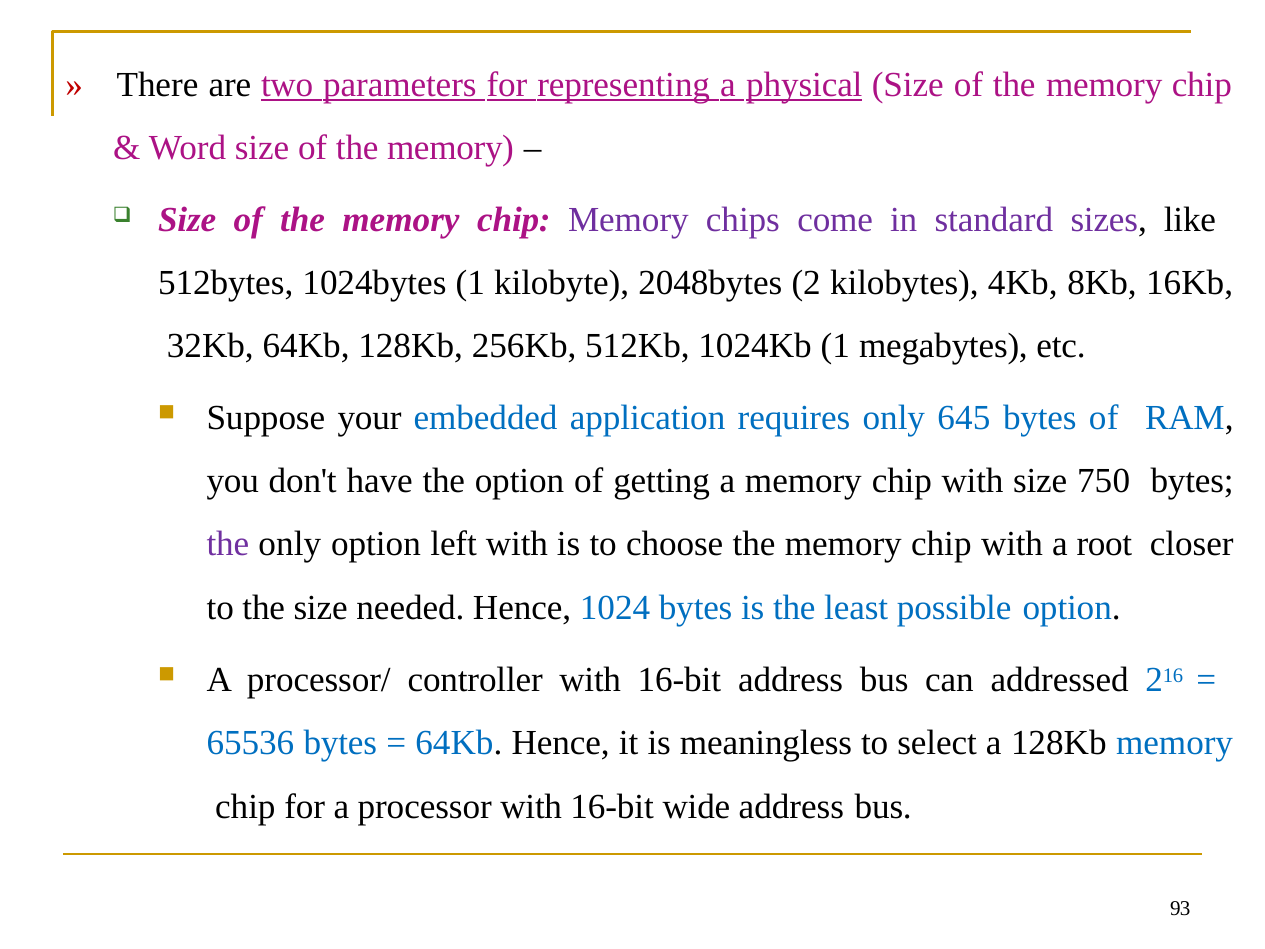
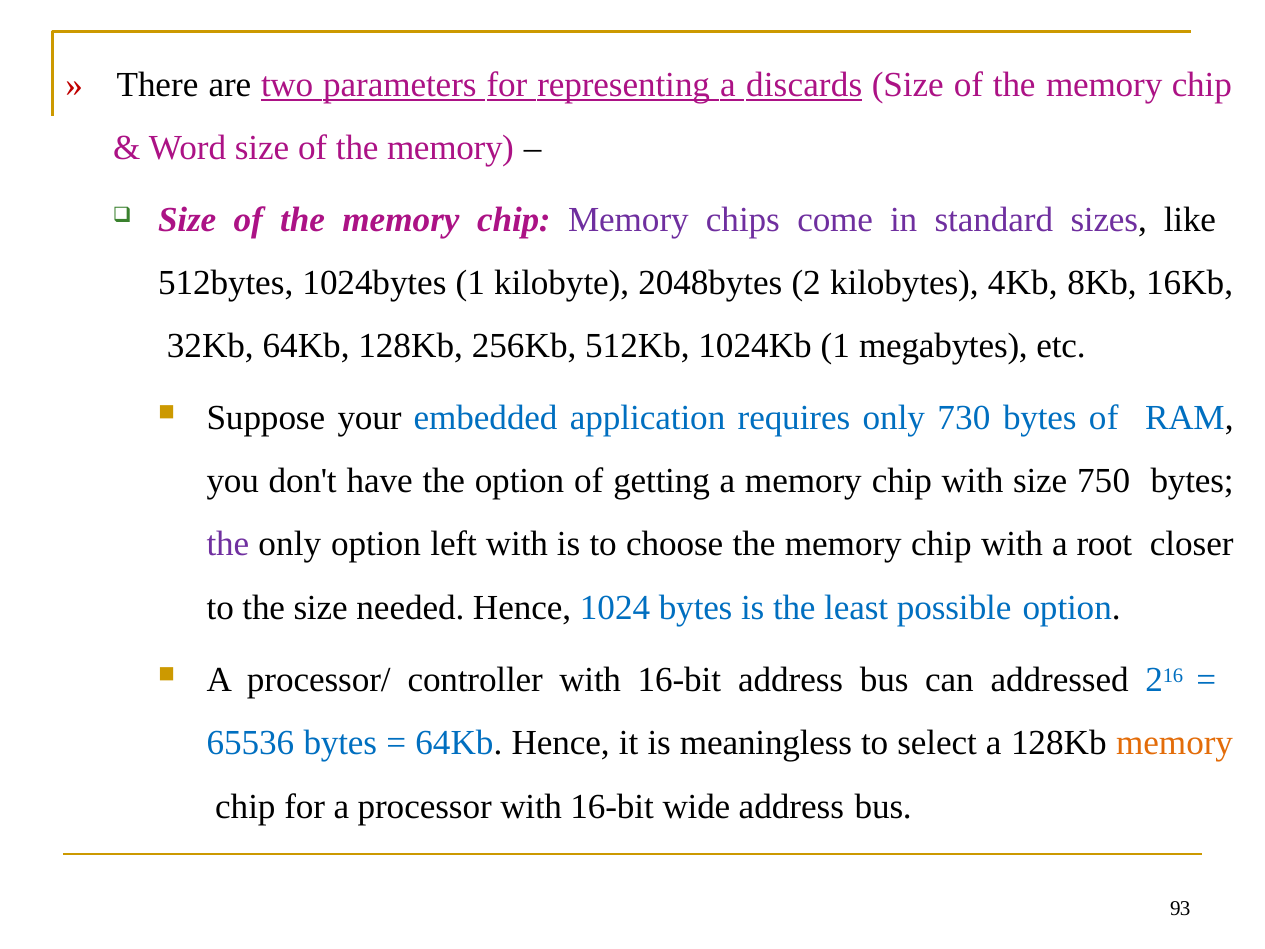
physical: physical -> discards
645: 645 -> 730
memory at (1175, 743) colour: blue -> orange
